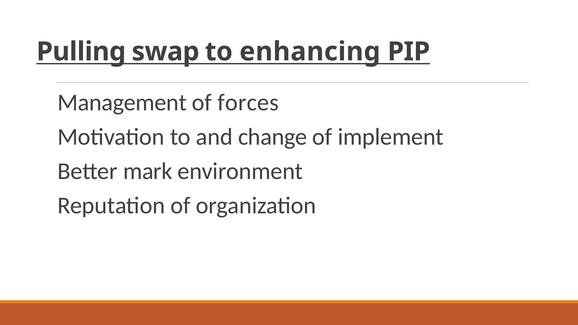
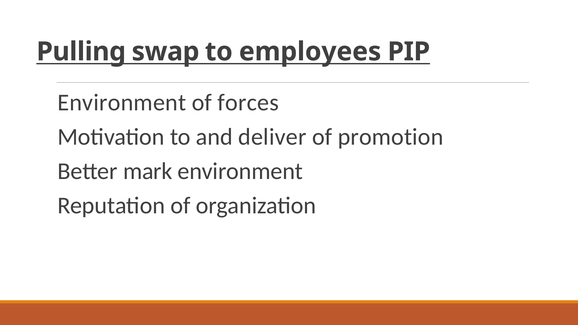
enhancing: enhancing -> employees
Management at (122, 103): Management -> Environment
change: change -> deliver
implement: implement -> promotion
